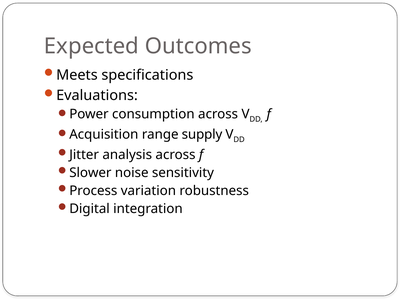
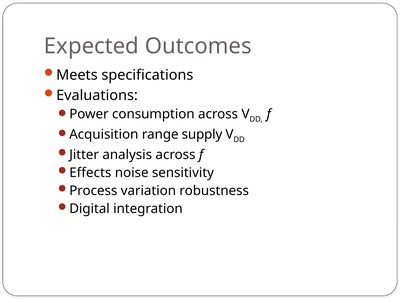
Slower: Slower -> Effects
